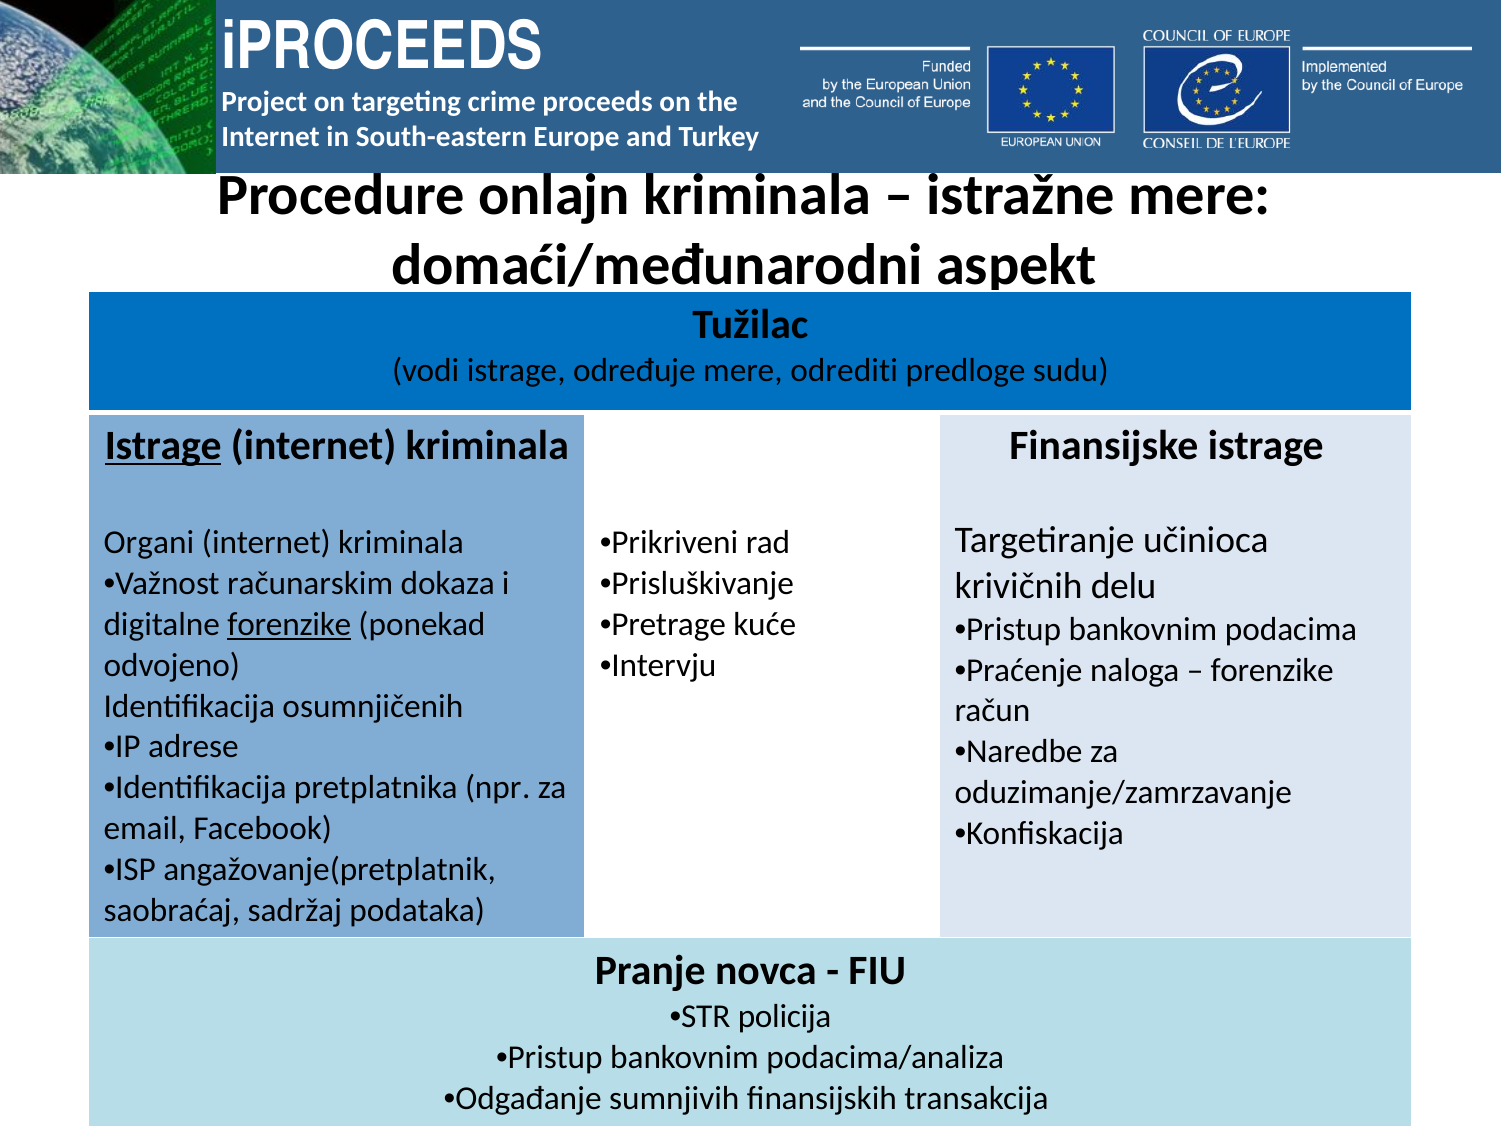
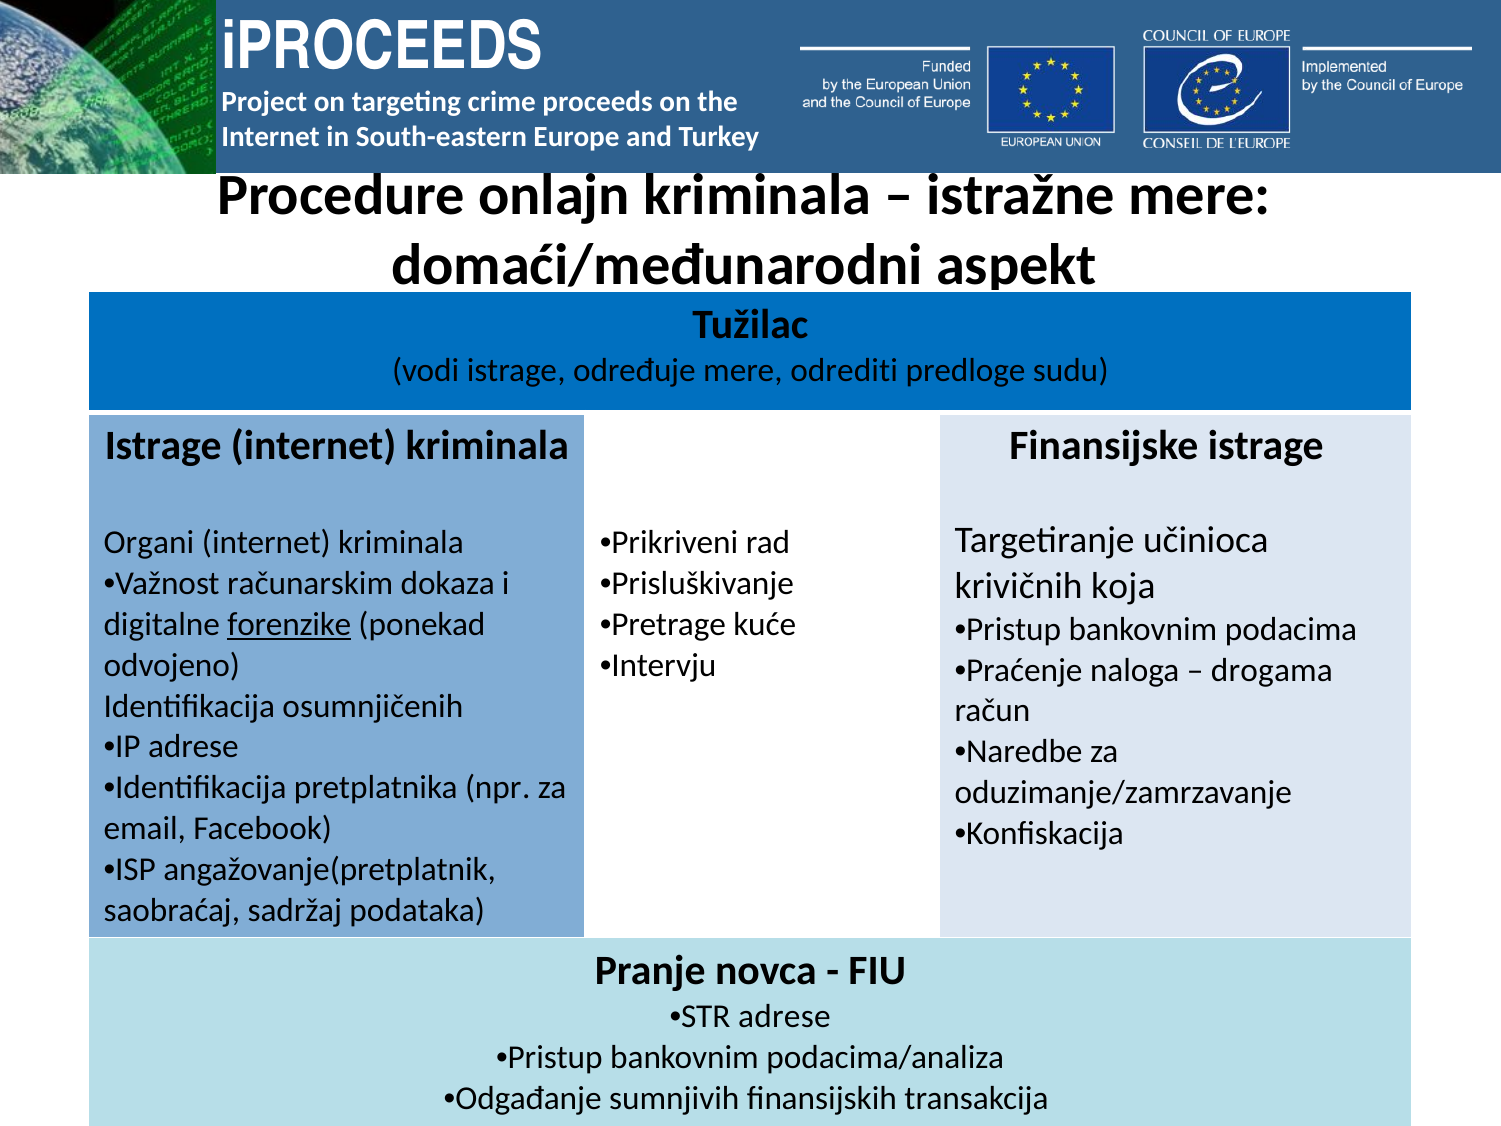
Istrage at (163, 446) underline: present -> none
delu: delu -> koja
forenzike at (1272, 670): forenzike -> drogama
STR policija: policija -> adrese
